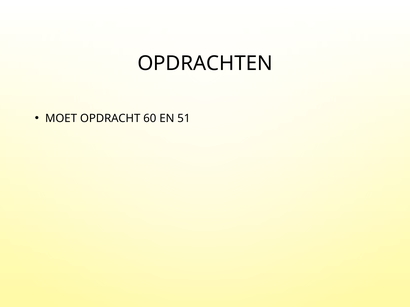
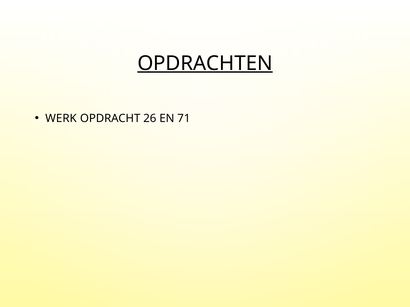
OPDRACHTEN underline: none -> present
MOET: MOET -> WERK
60: 60 -> 26
51: 51 -> 71
